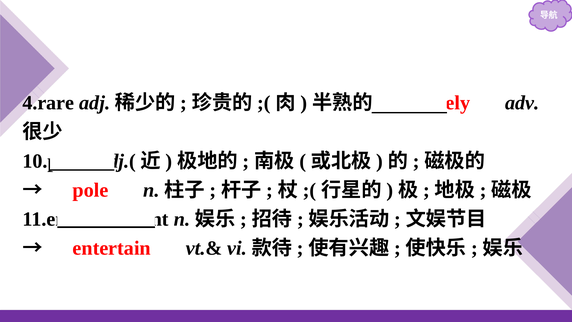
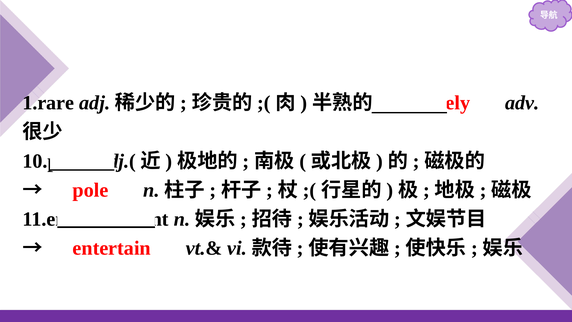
4.rare: 4.rare -> 1.rare
